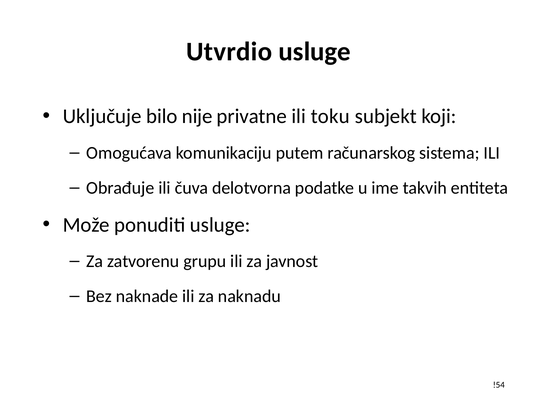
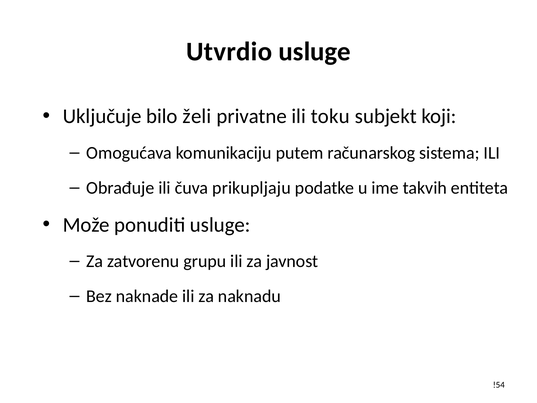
nije: nije -> želi
delotvorna: delotvorna -> prikupljaju
